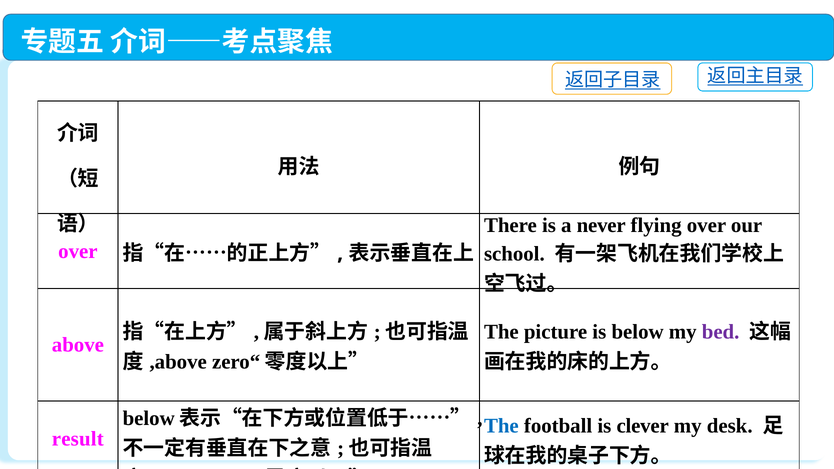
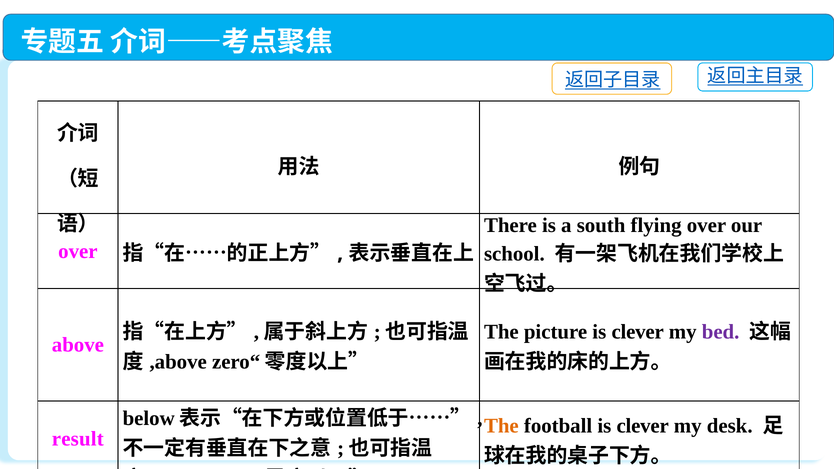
never: never -> south
picture is below: below -> clever
The at (501, 426) colour: blue -> orange
